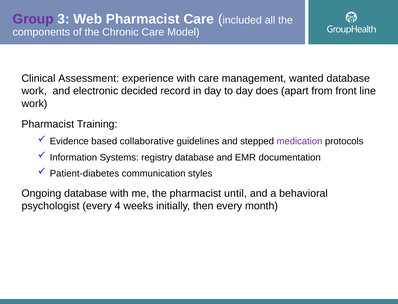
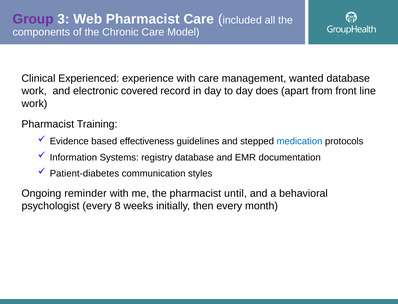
Assessment: Assessment -> Experienced
decided: decided -> covered
collaborative: collaborative -> effectiveness
medication colour: purple -> blue
Ongoing database: database -> reminder
4: 4 -> 8
